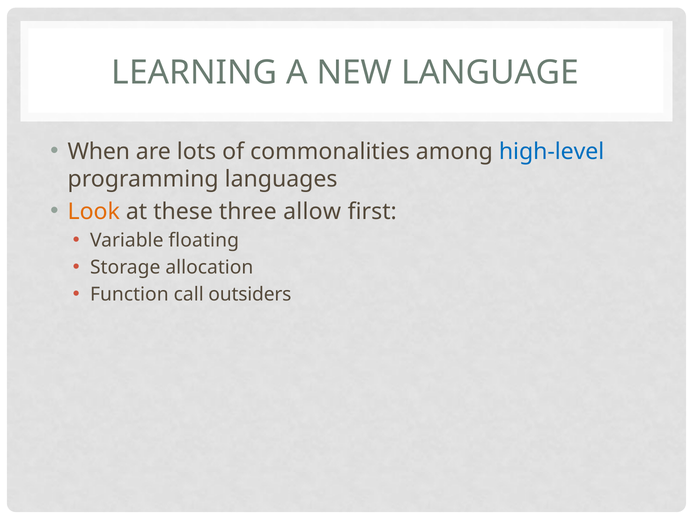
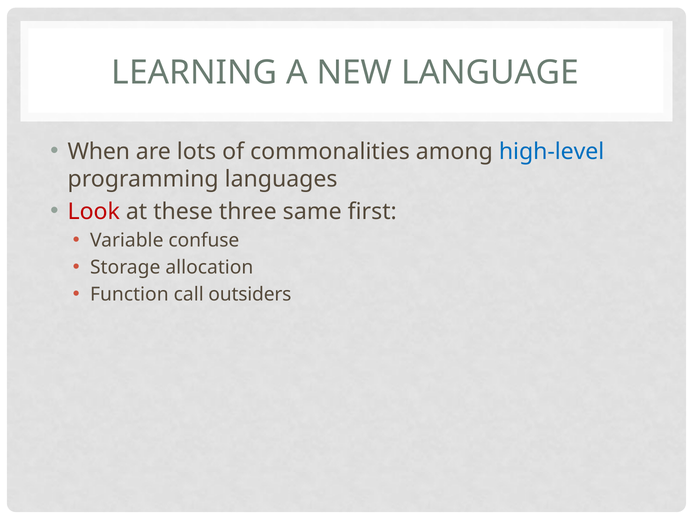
Look colour: orange -> red
allow: allow -> same
floating: floating -> confuse
